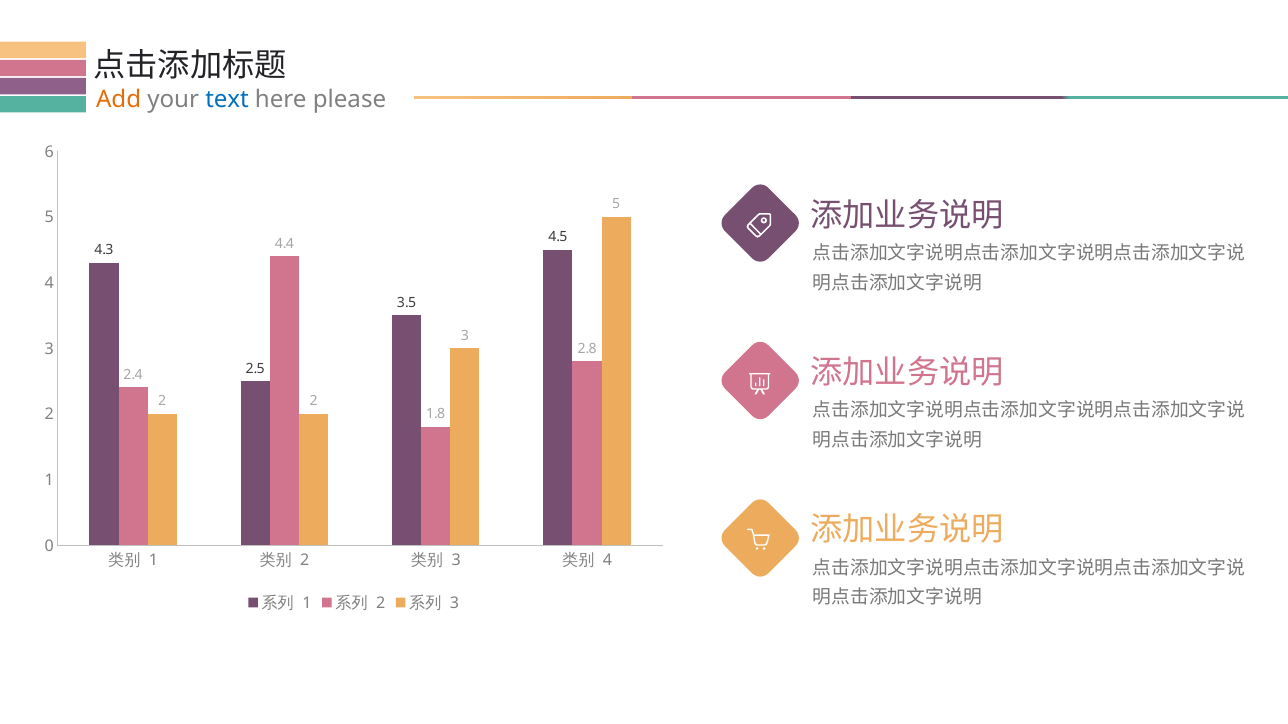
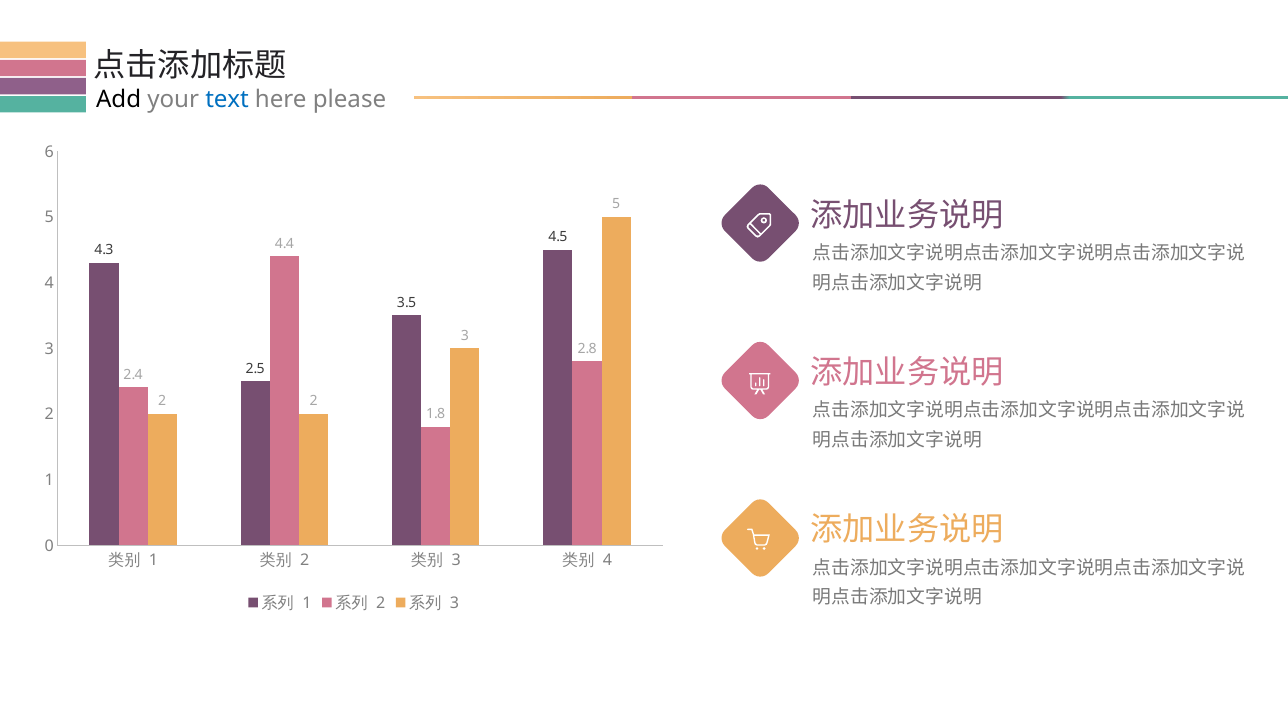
Add colour: orange -> black
